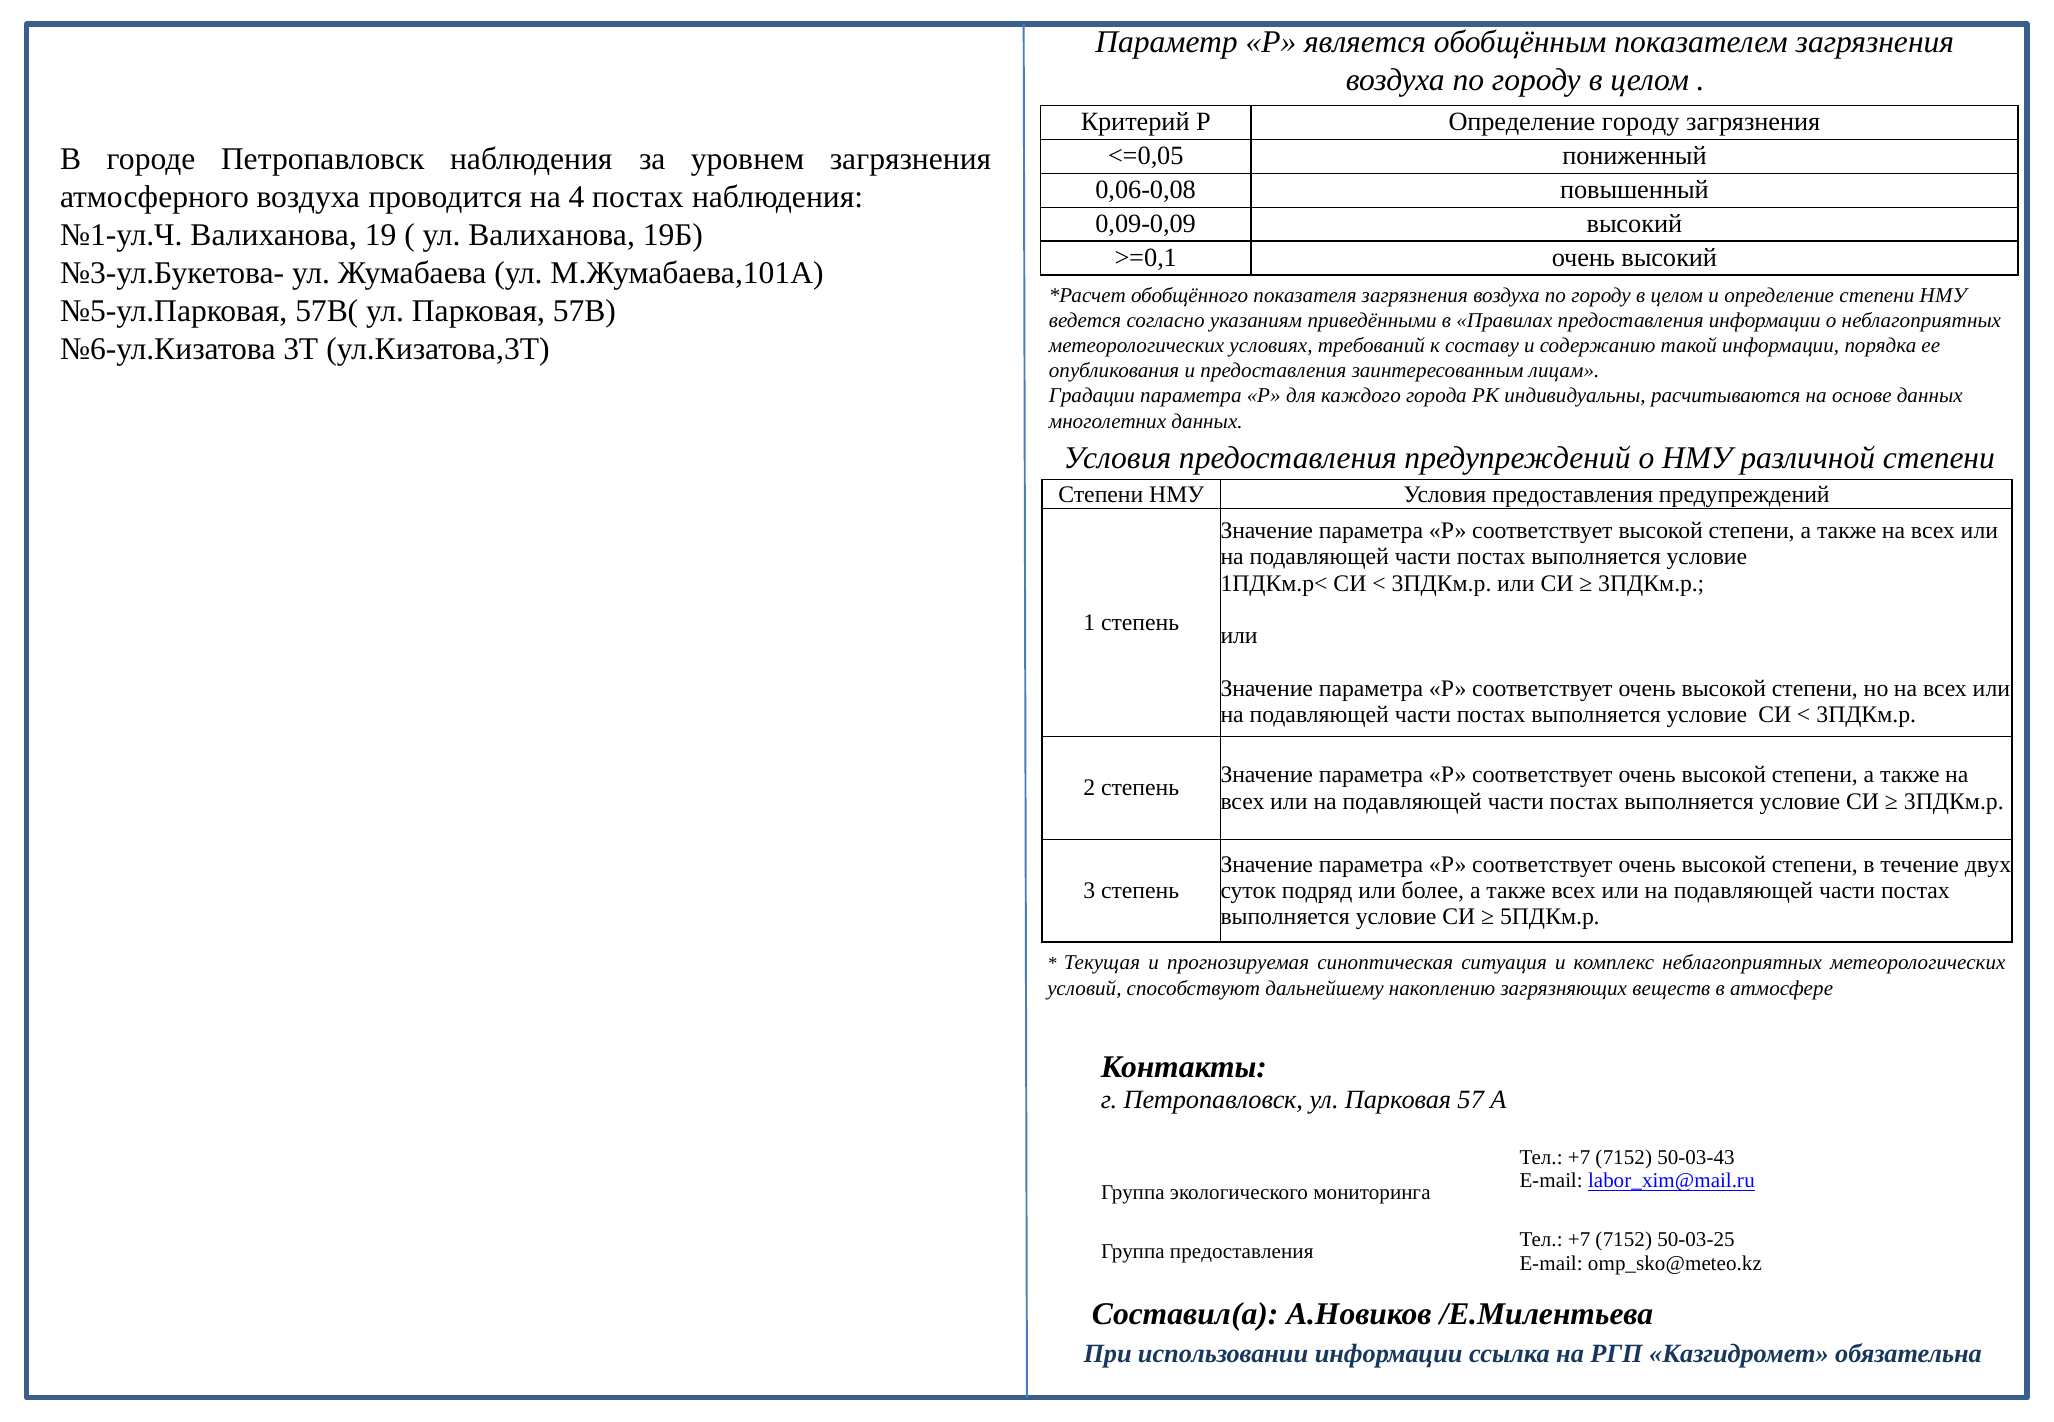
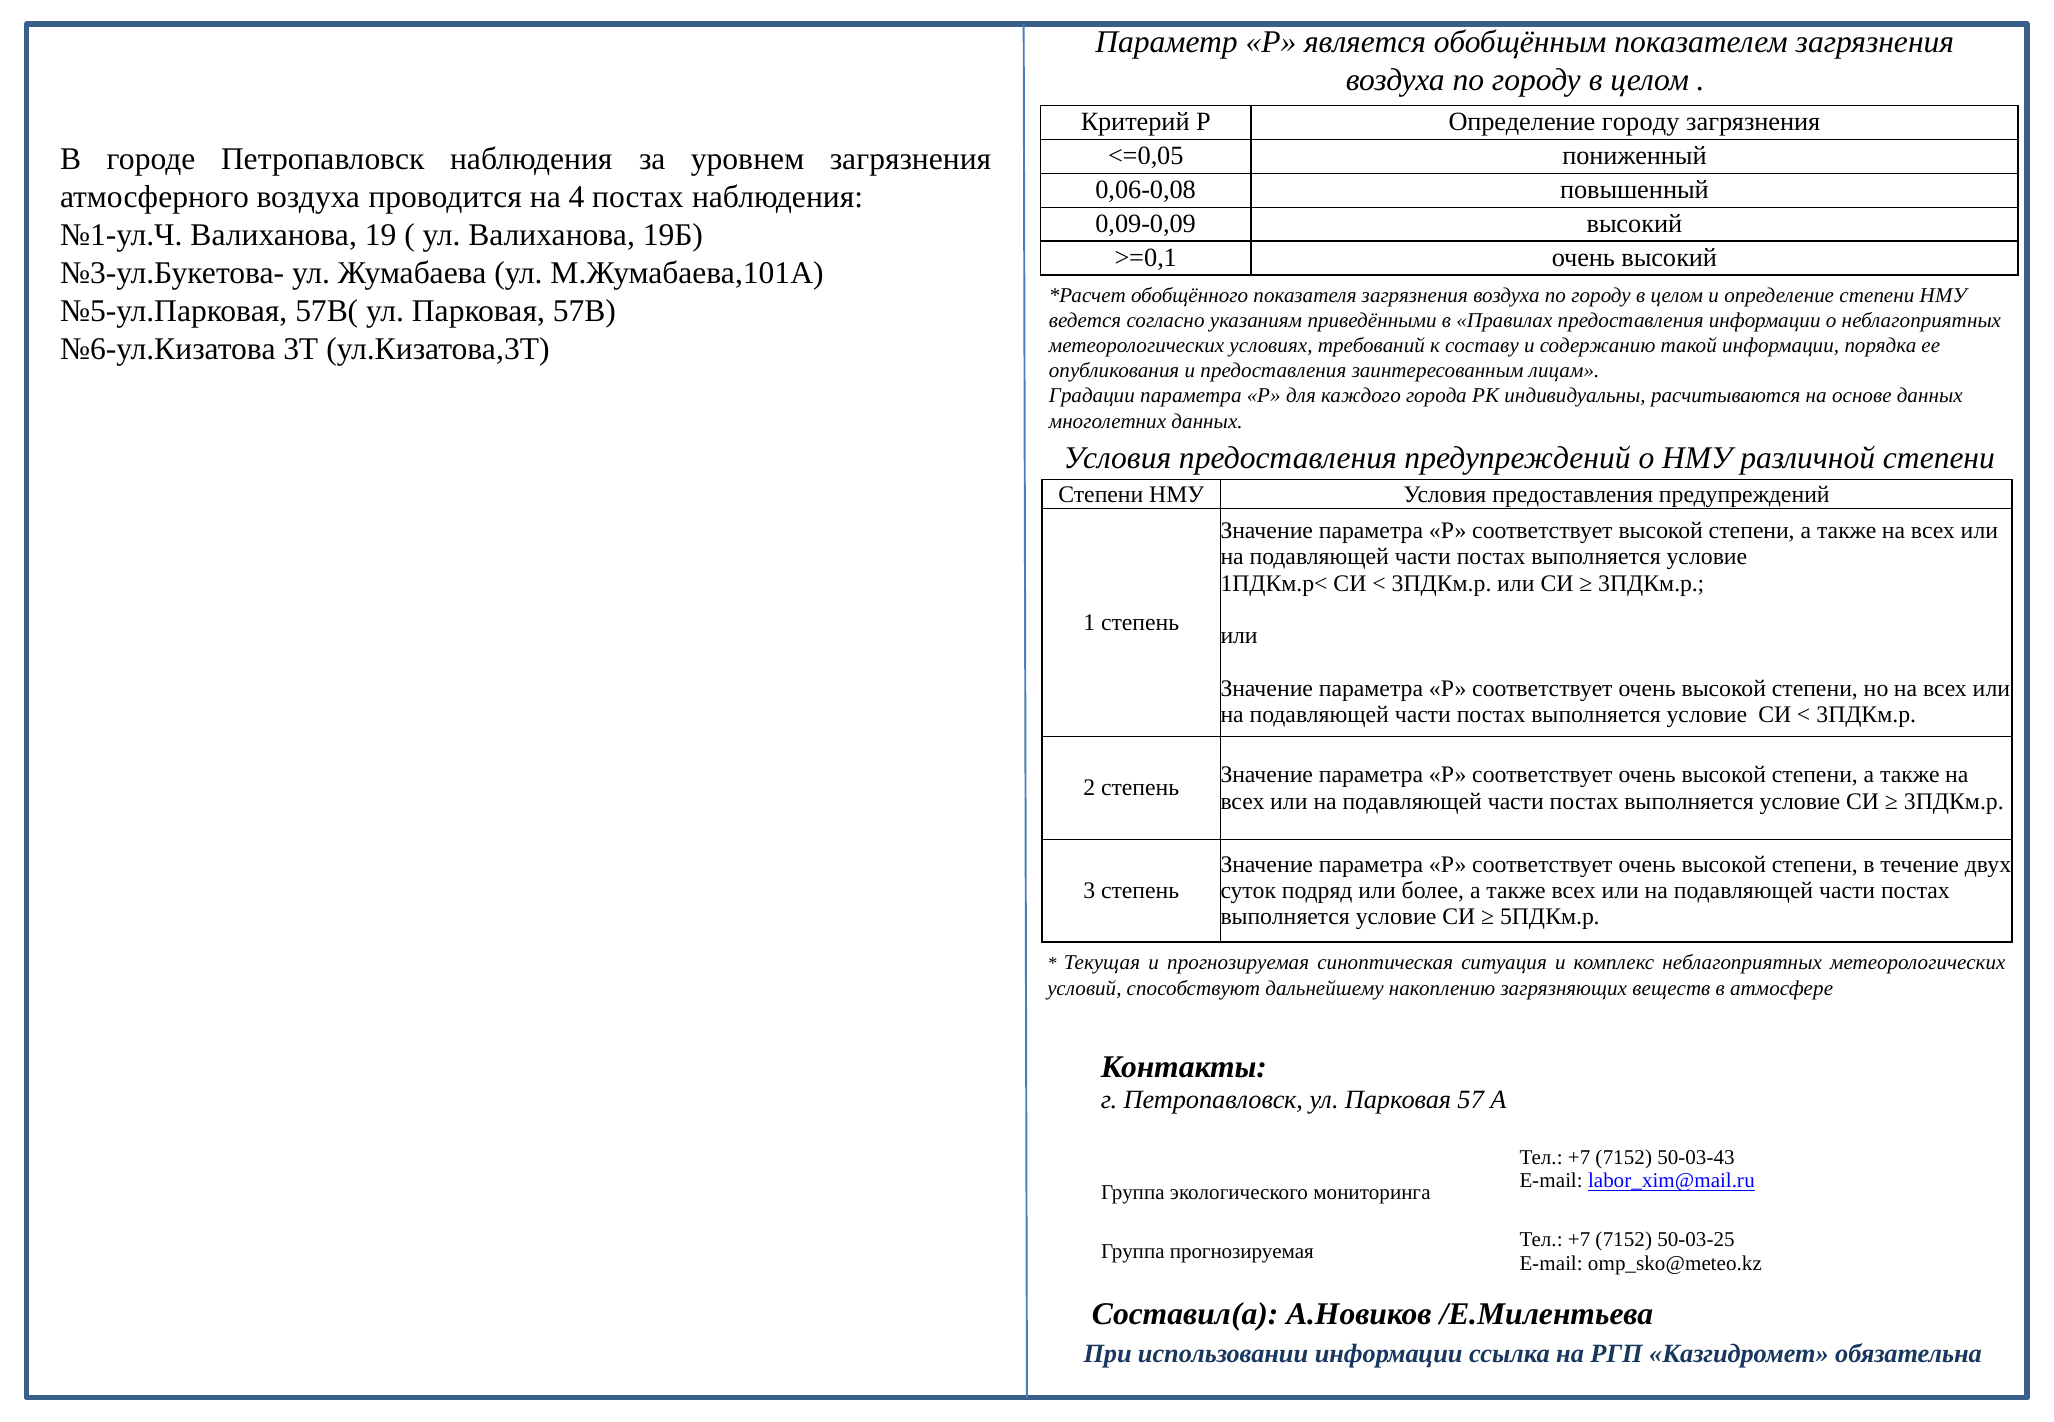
Группа предоставления: предоставления -> прогнозируемая
